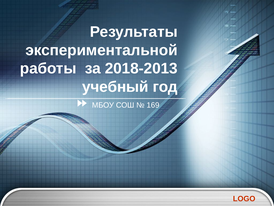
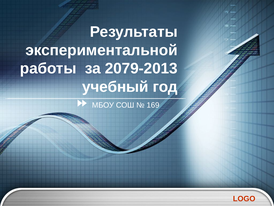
2018-2013: 2018-2013 -> 2079-2013
